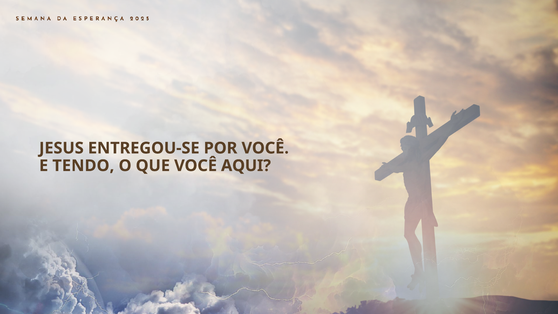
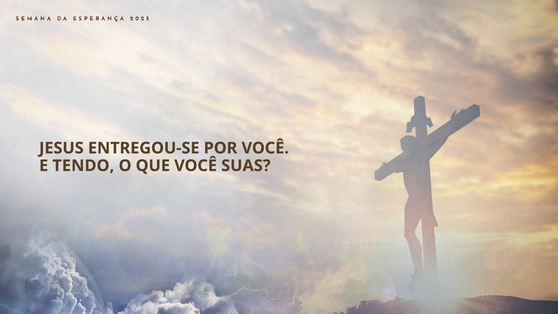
AQUI: AQUI -> SUAS
